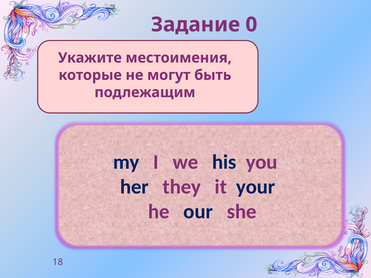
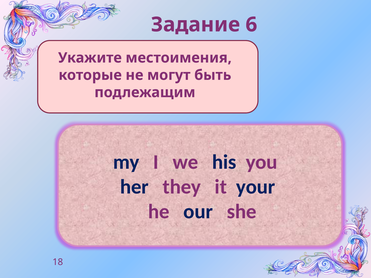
0: 0 -> 6
